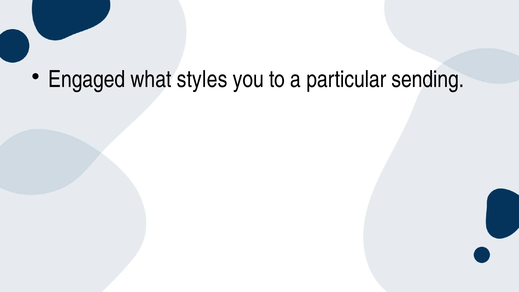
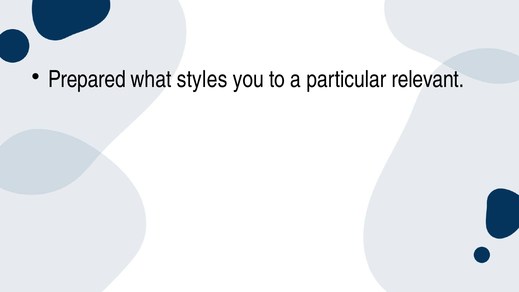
Engaged: Engaged -> Prepared
sending: sending -> relevant
